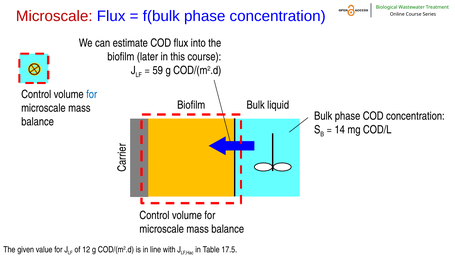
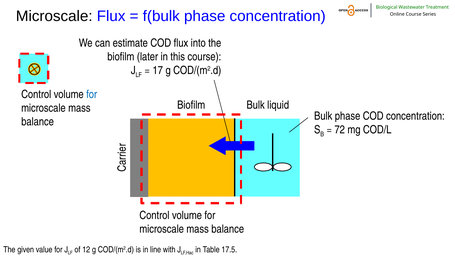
Microscale at (54, 16) colour: red -> black
59: 59 -> 17
14: 14 -> 72
